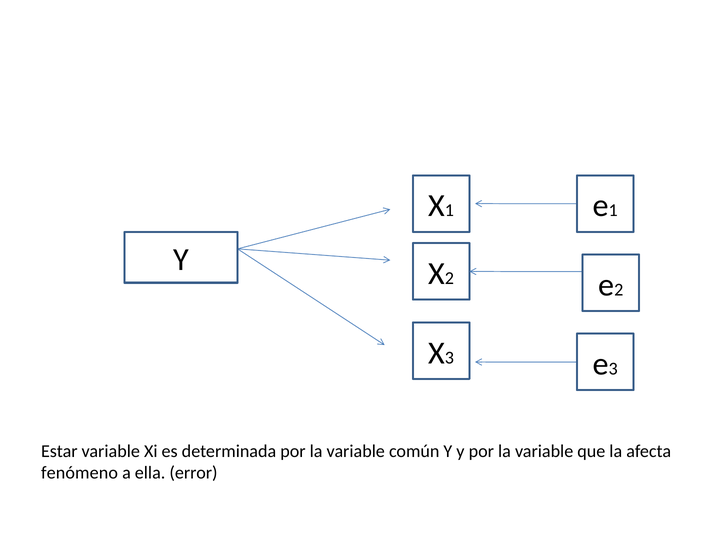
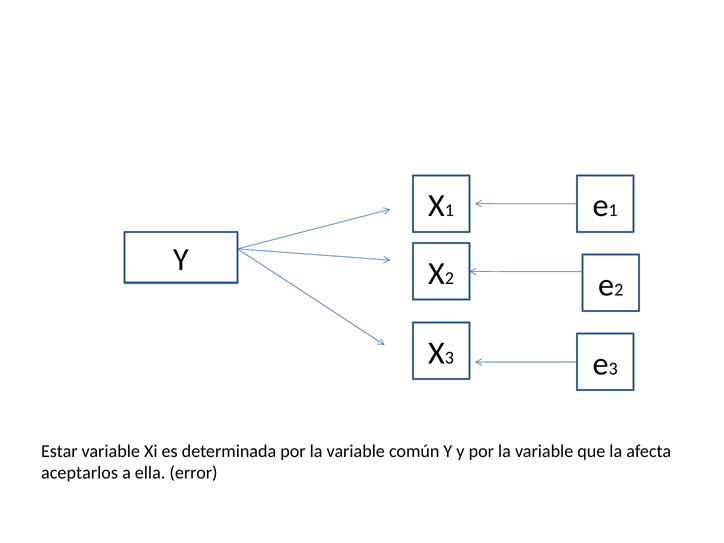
fenómeno: fenómeno -> aceptarlos
